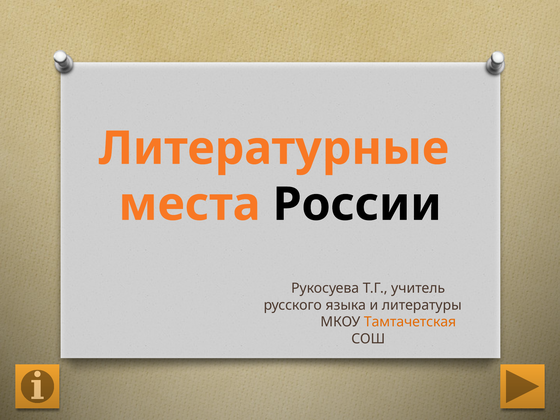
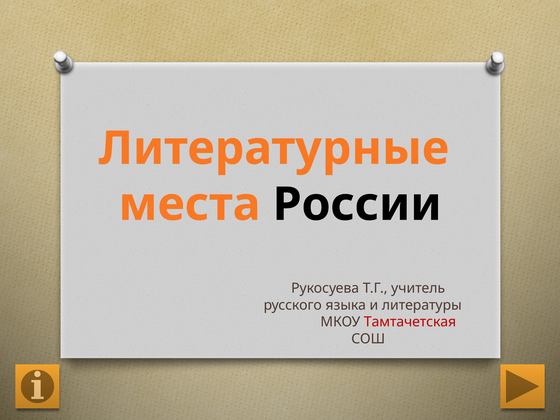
Тамтачетская colour: orange -> red
